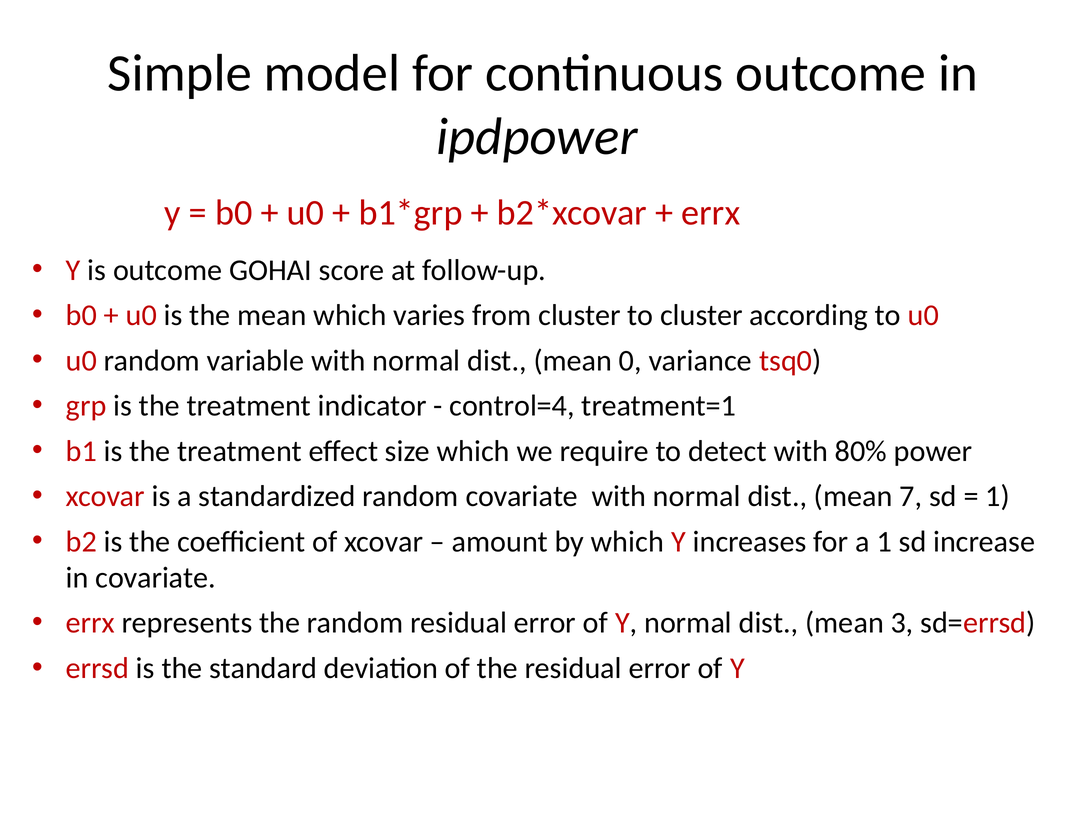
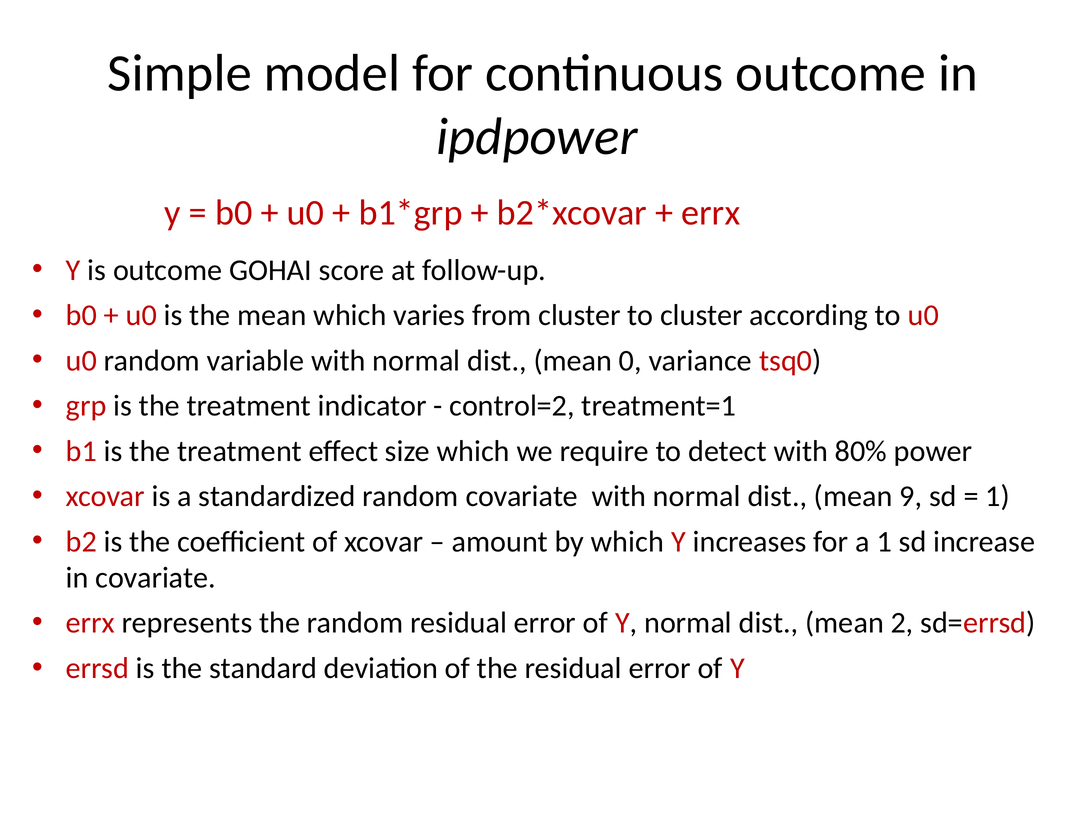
control=4: control=4 -> control=2
7: 7 -> 9
3: 3 -> 2
